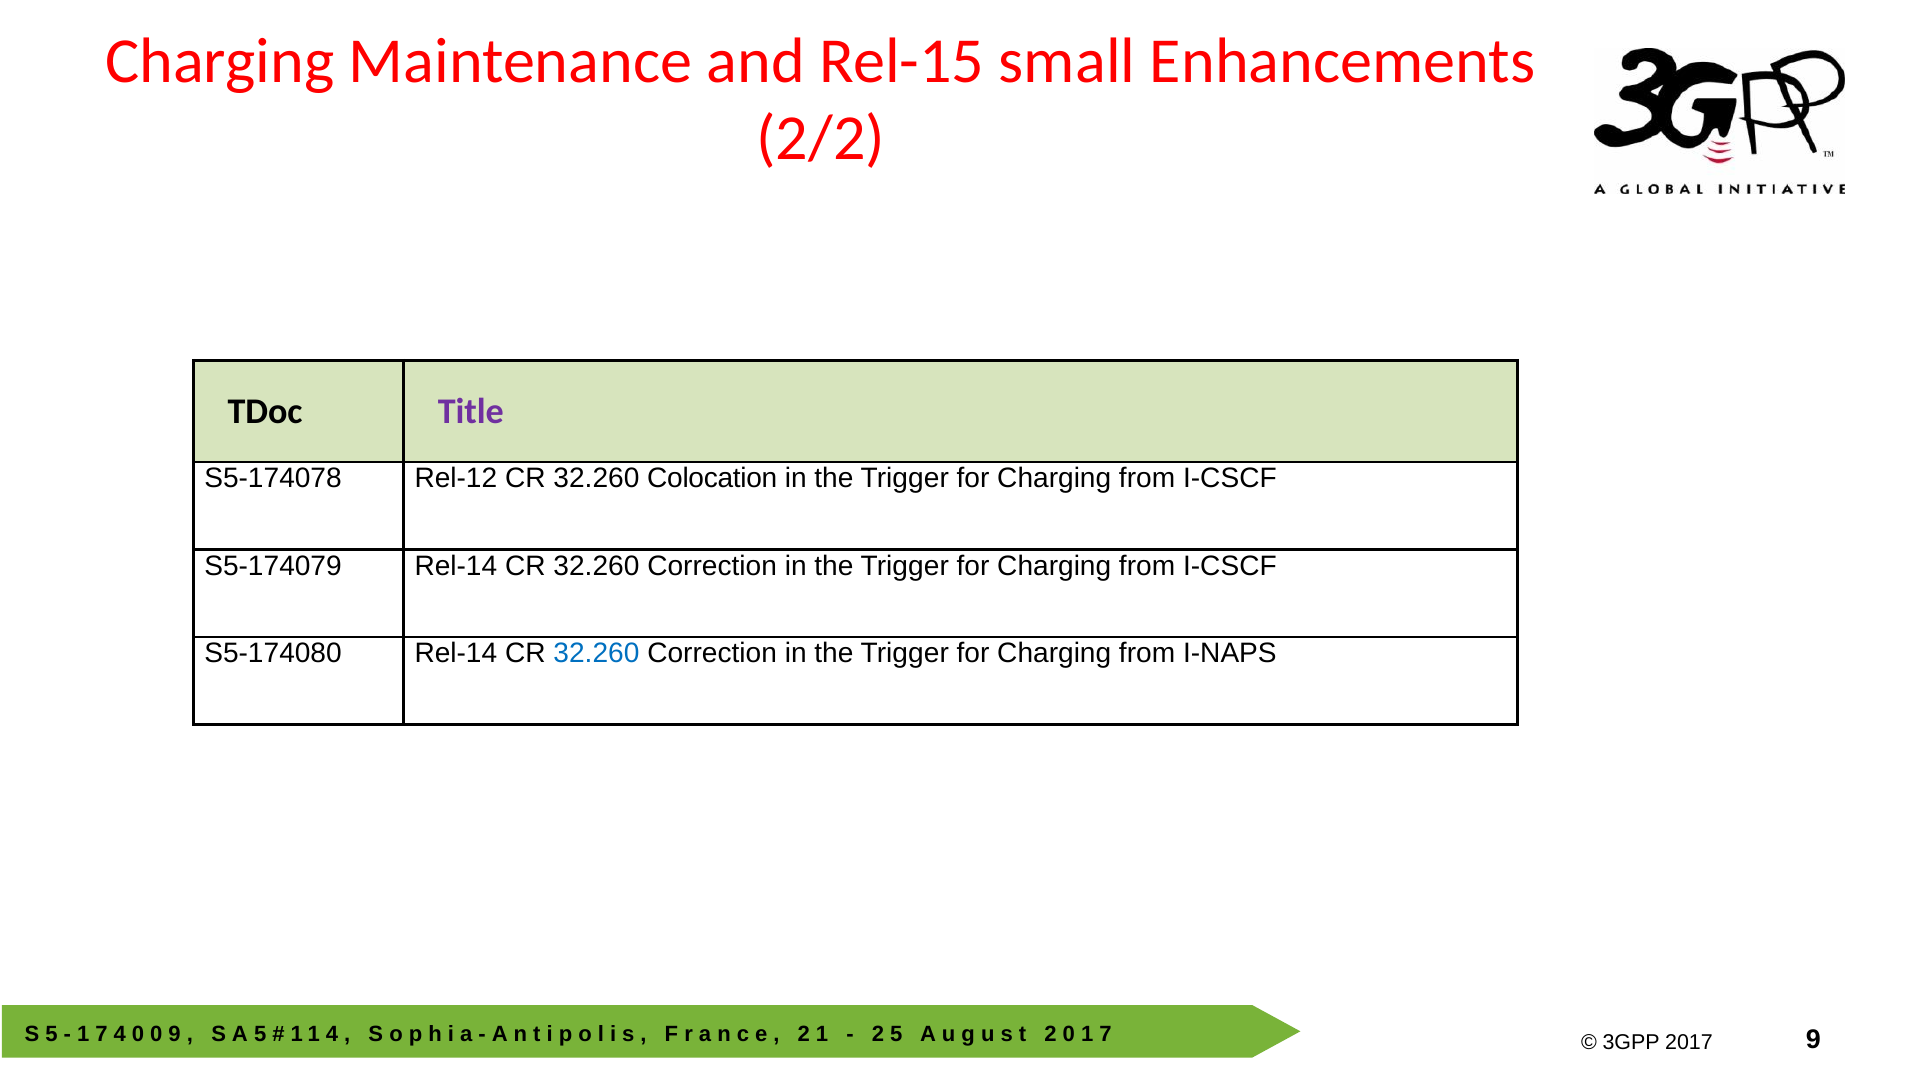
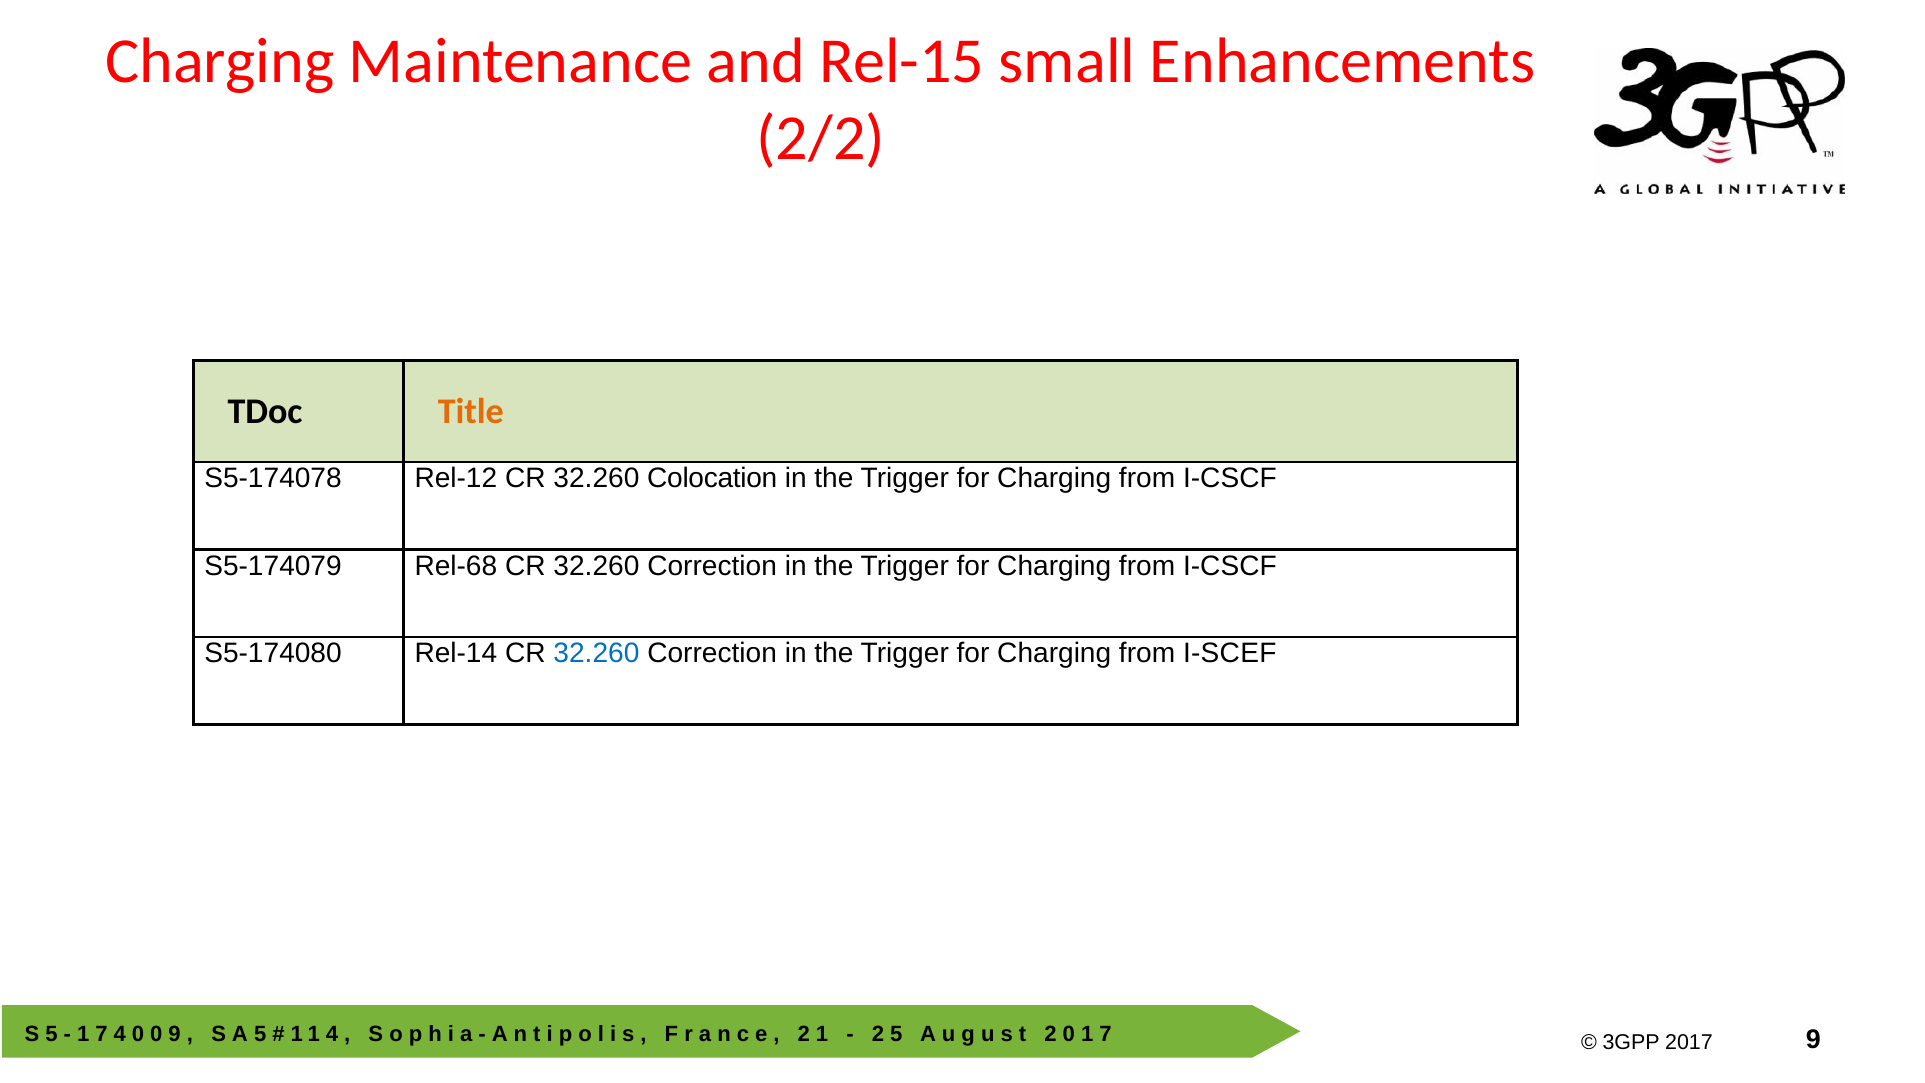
Title colour: purple -> orange
S5-174079 Rel-14: Rel-14 -> Rel-68
I-NAPS: I-NAPS -> I-SCEF
